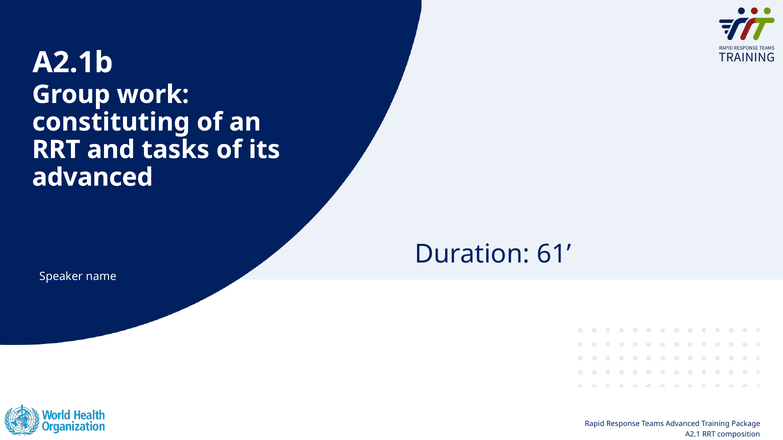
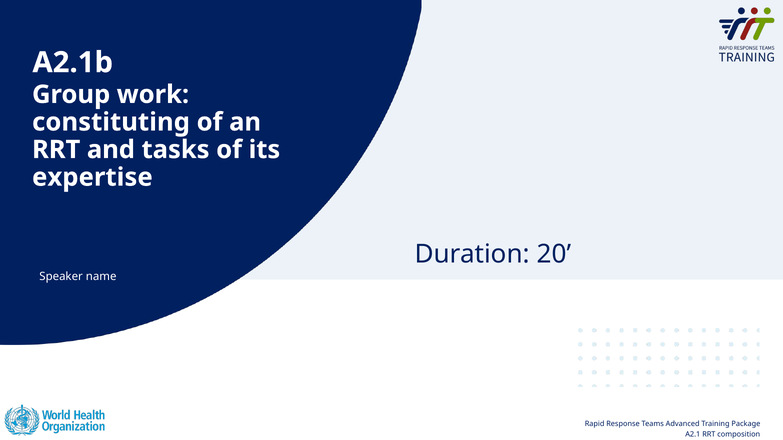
advanced at (93, 177): advanced -> expertise
61: 61 -> 20
